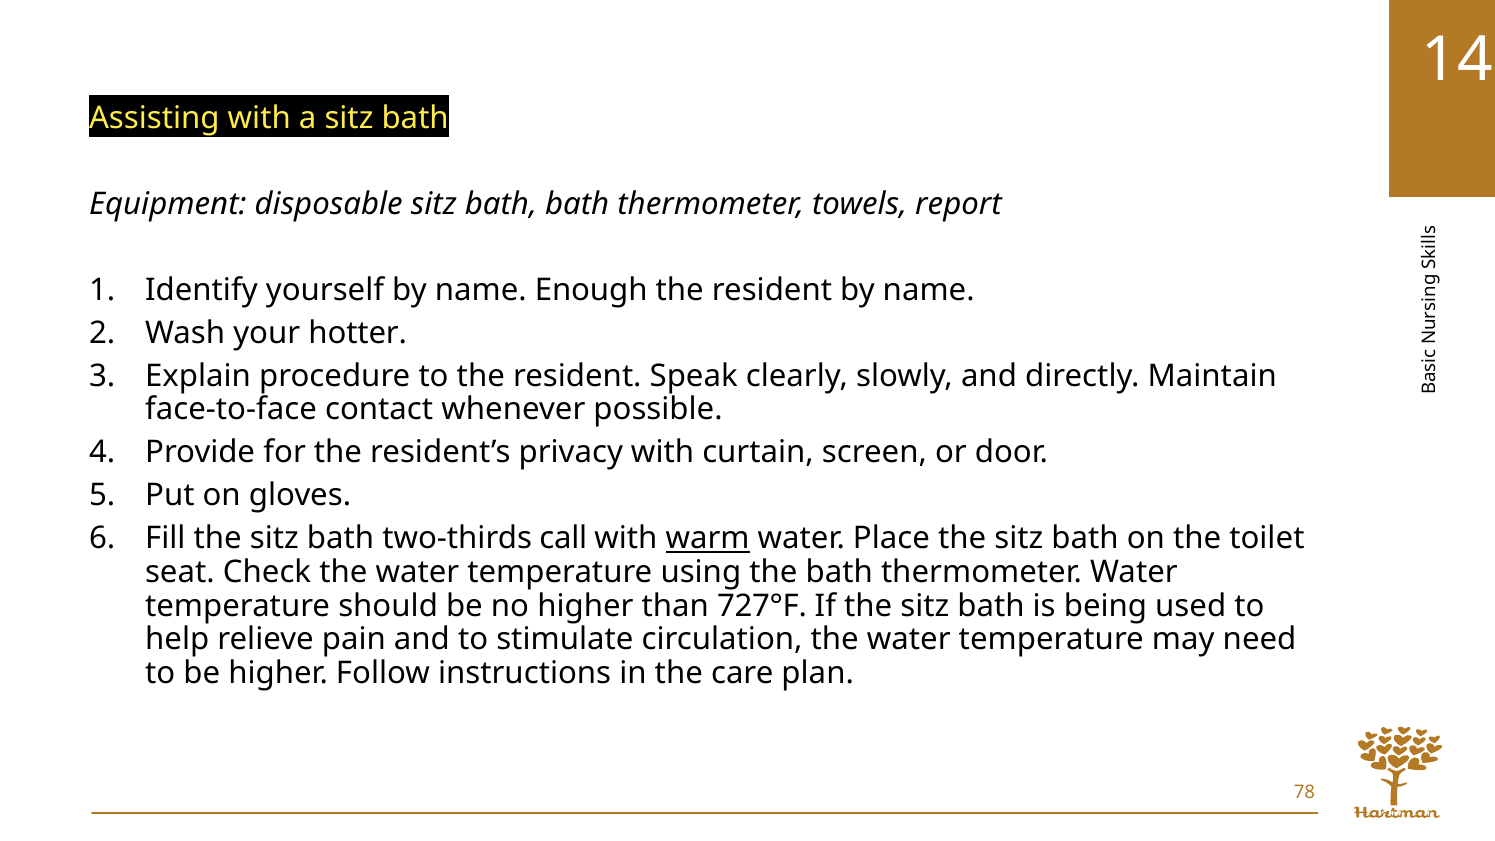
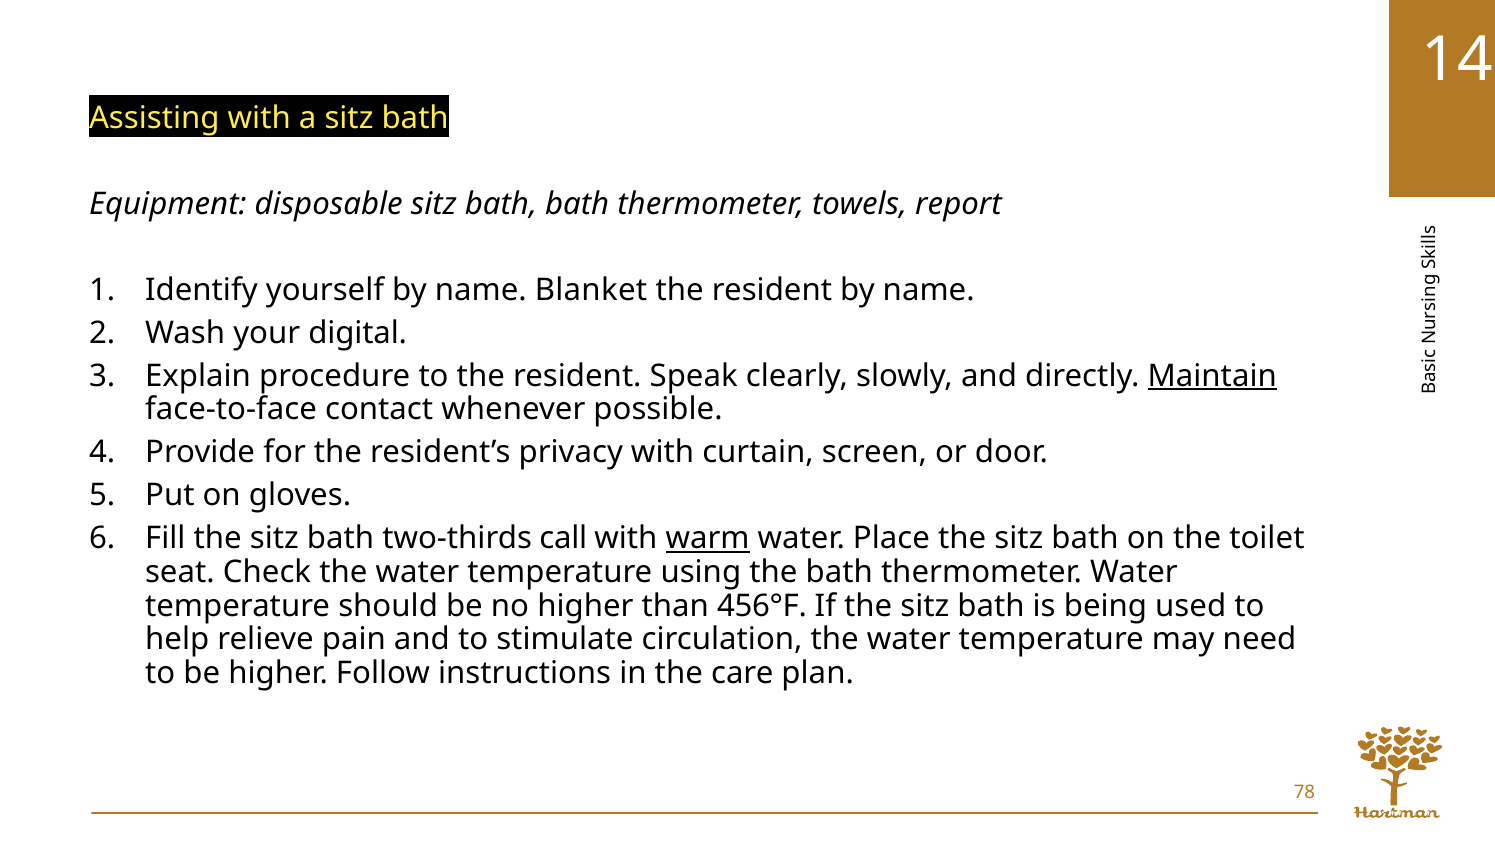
Enough: Enough -> Blanket
hotter: hotter -> digital
Maintain underline: none -> present
727°F: 727°F -> 456°F
